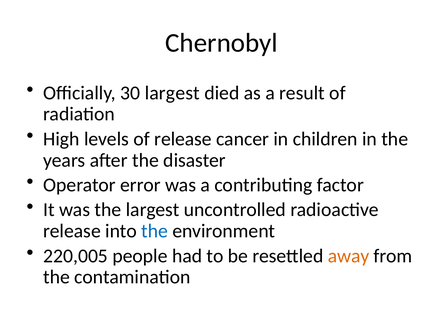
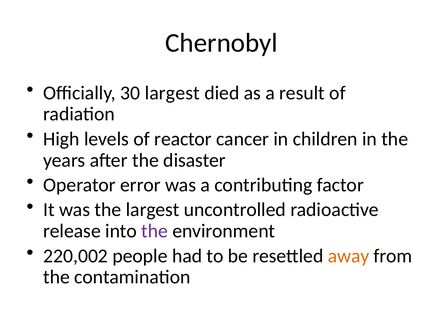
of release: release -> reactor
the at (155, 231) colour: blue -> purple
220,005: 220,005 -> 220,002
